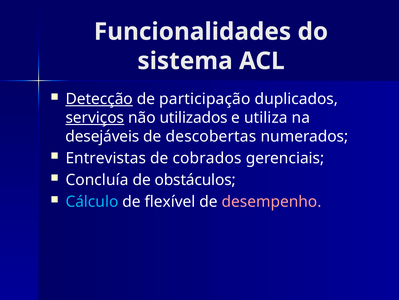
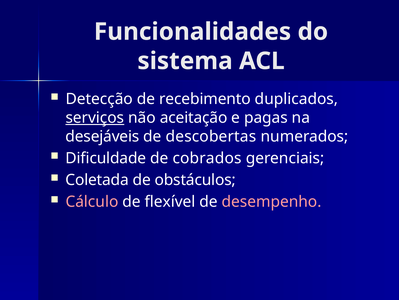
Detecção underline: present -> none
participação: participação -> recebimento
utilizados: utilizados -> aceitação
utiliza: utiliza -> pagas
Entrevistas: Entrevistas -> Dificuldade
Concluía: Concluía -> Coletada
Cálculo colour: light blue -> pink
